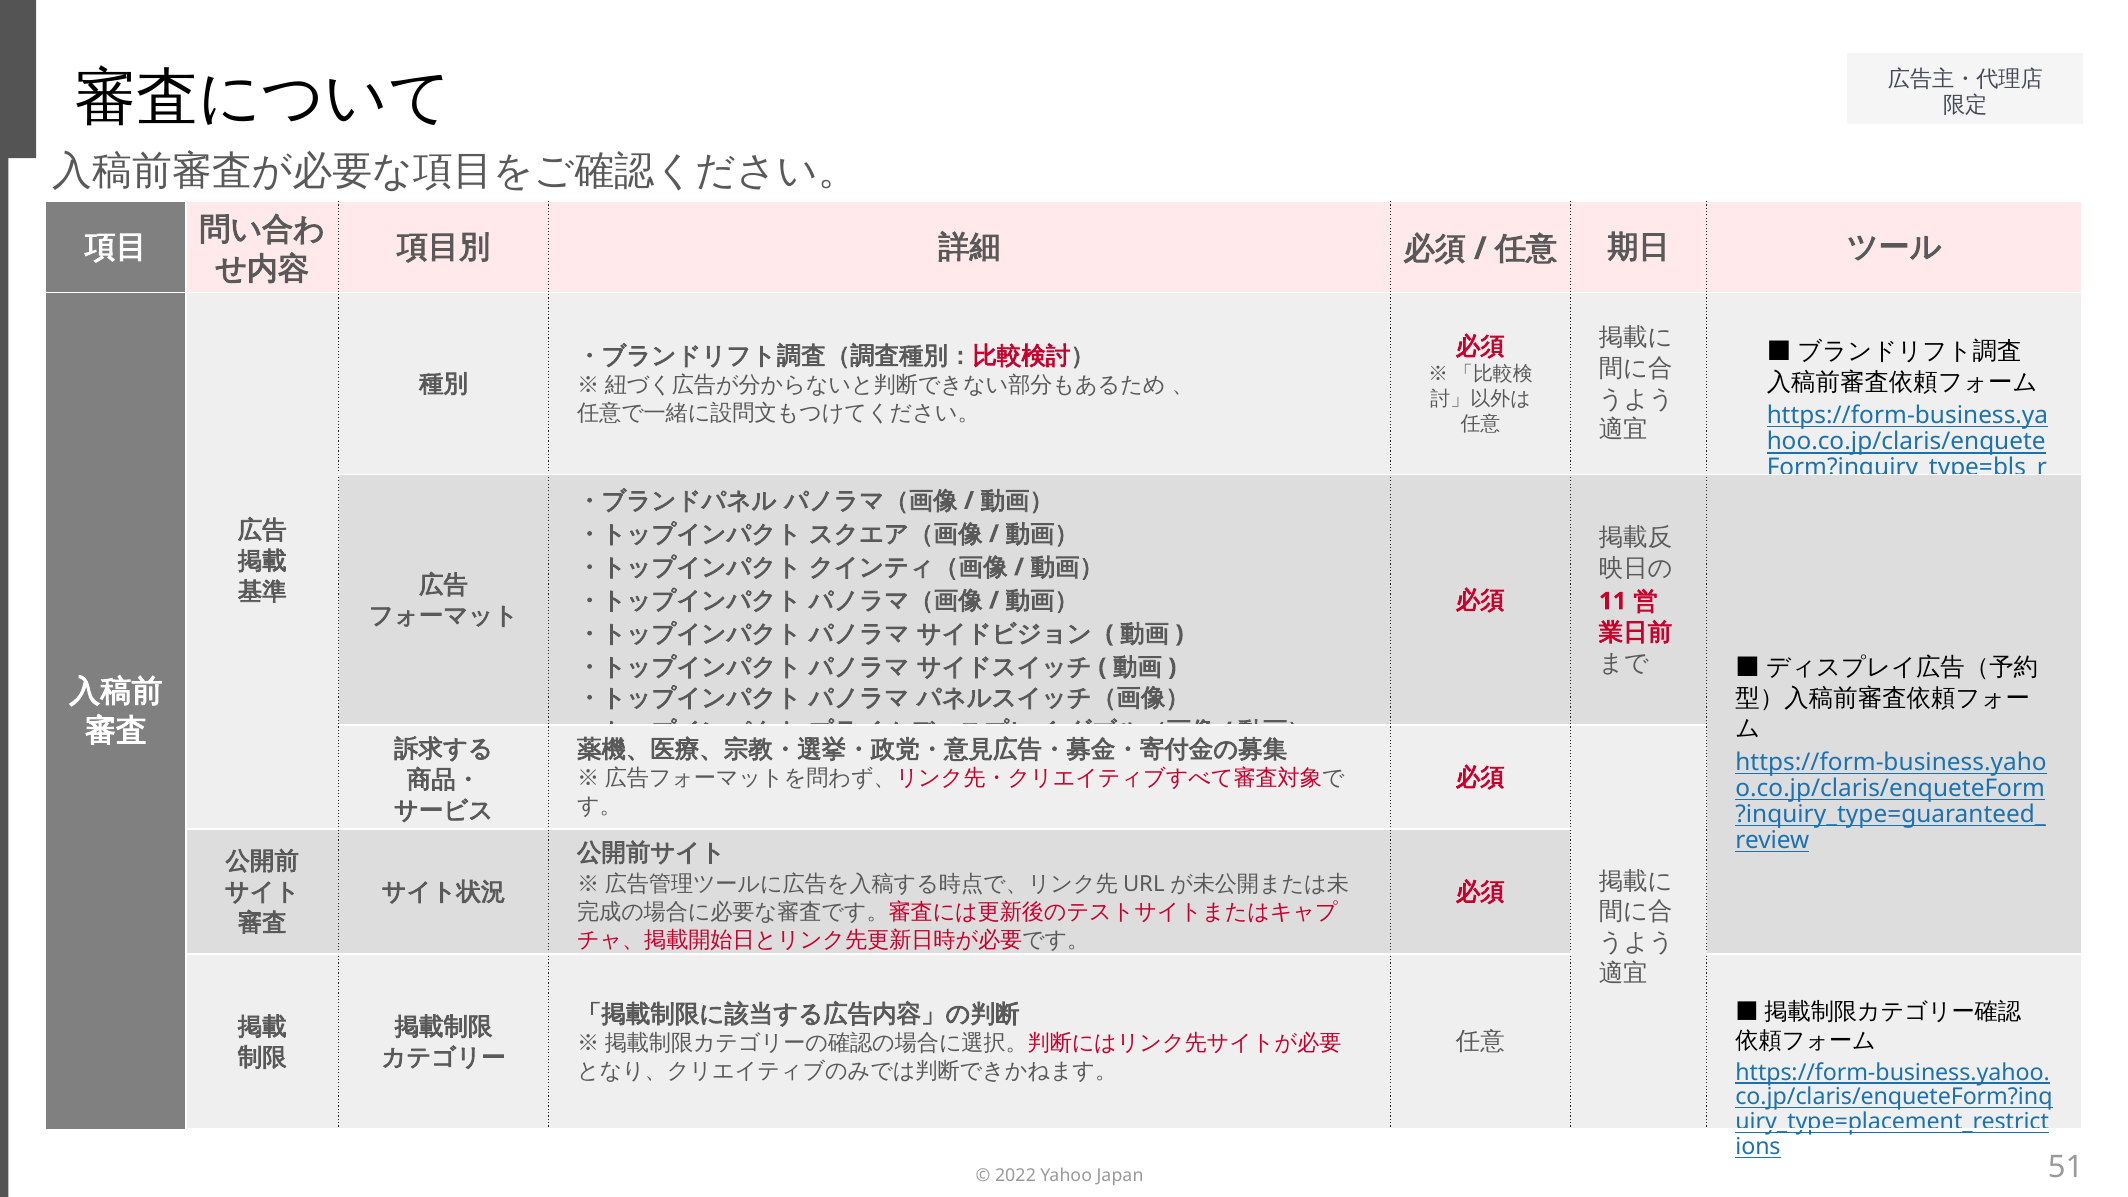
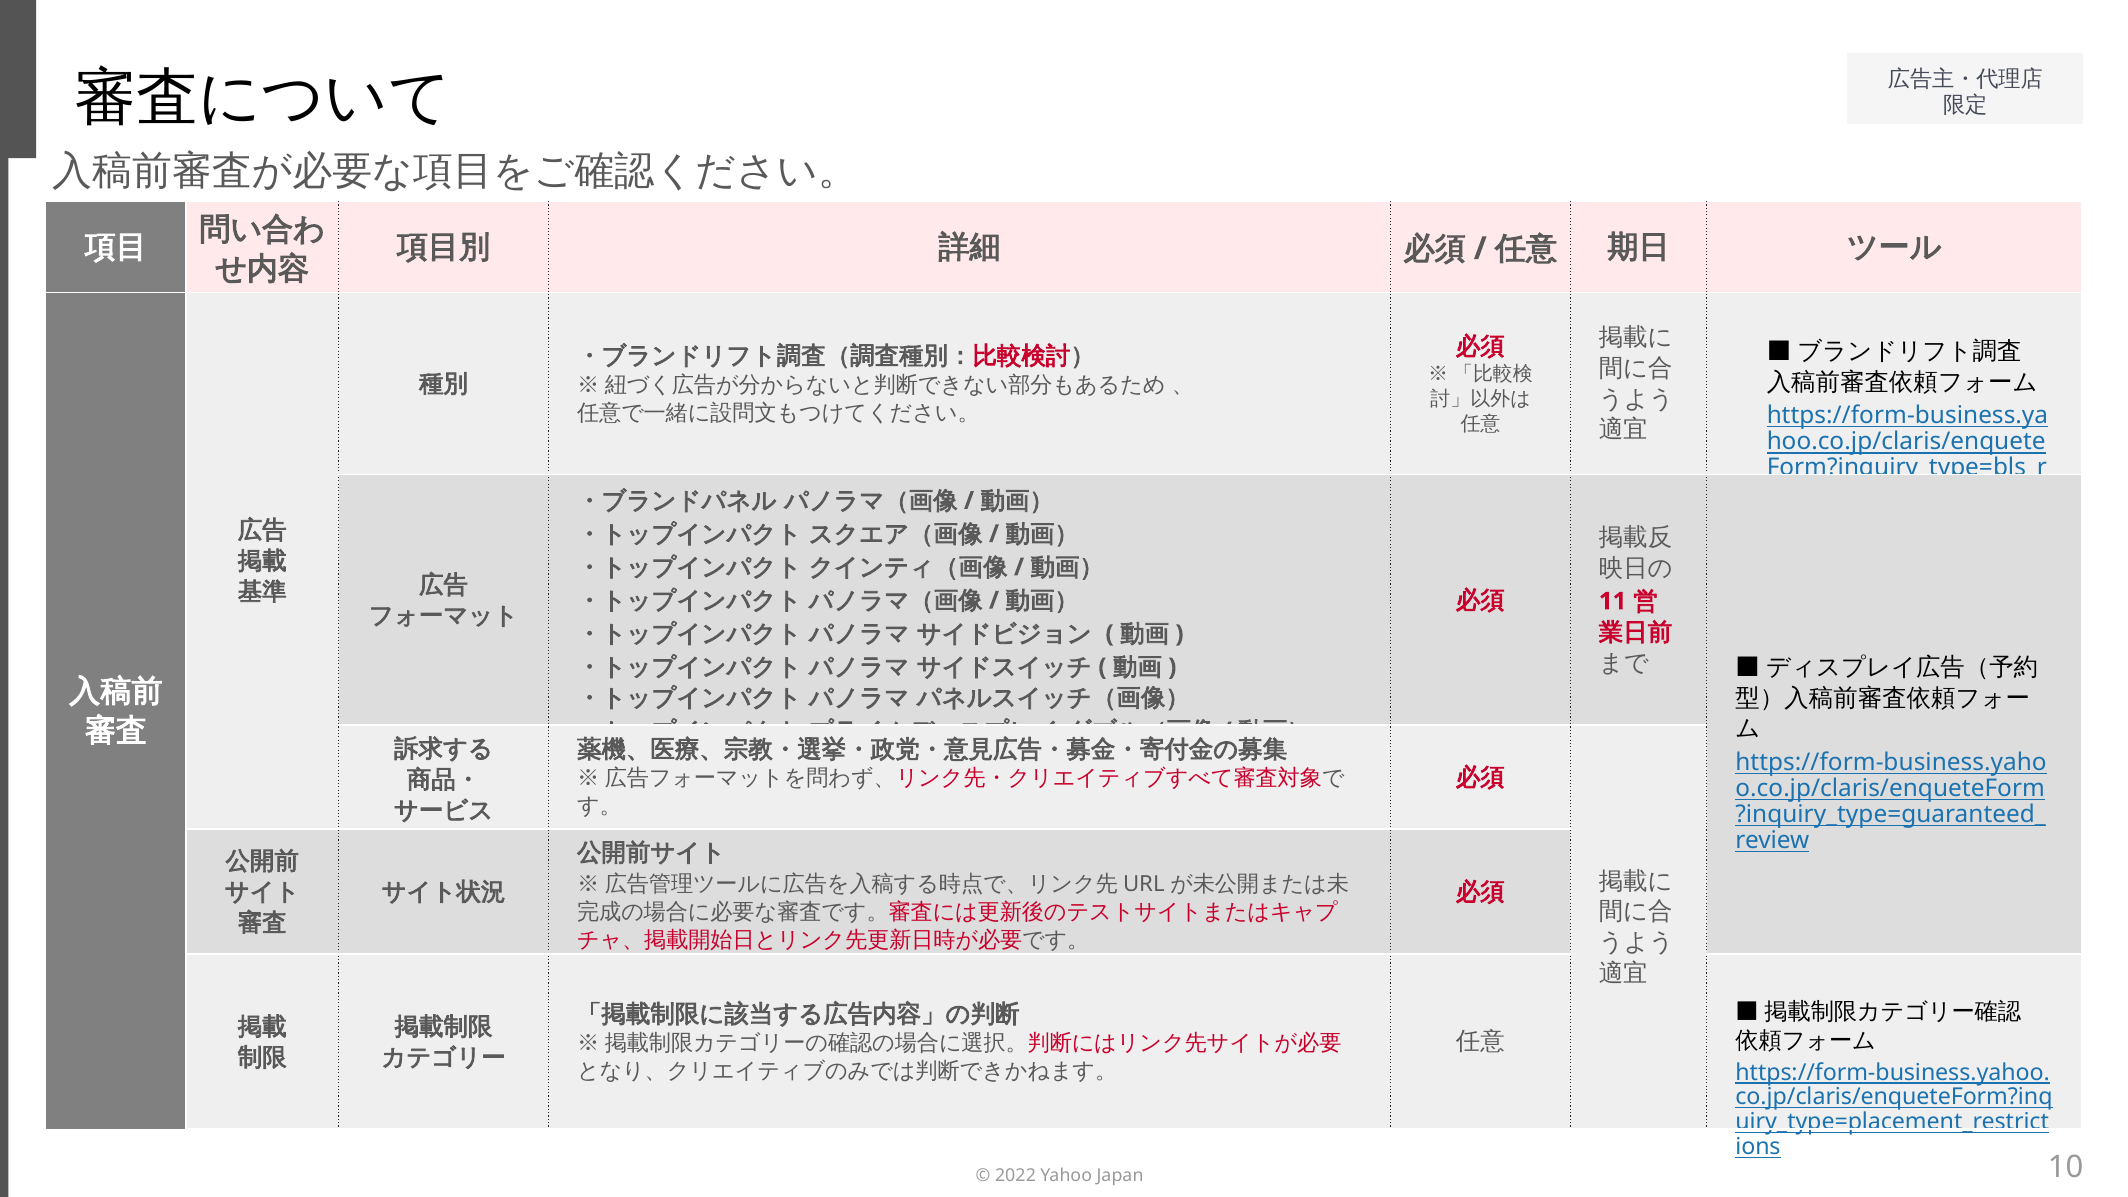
51: 51 -> 10
